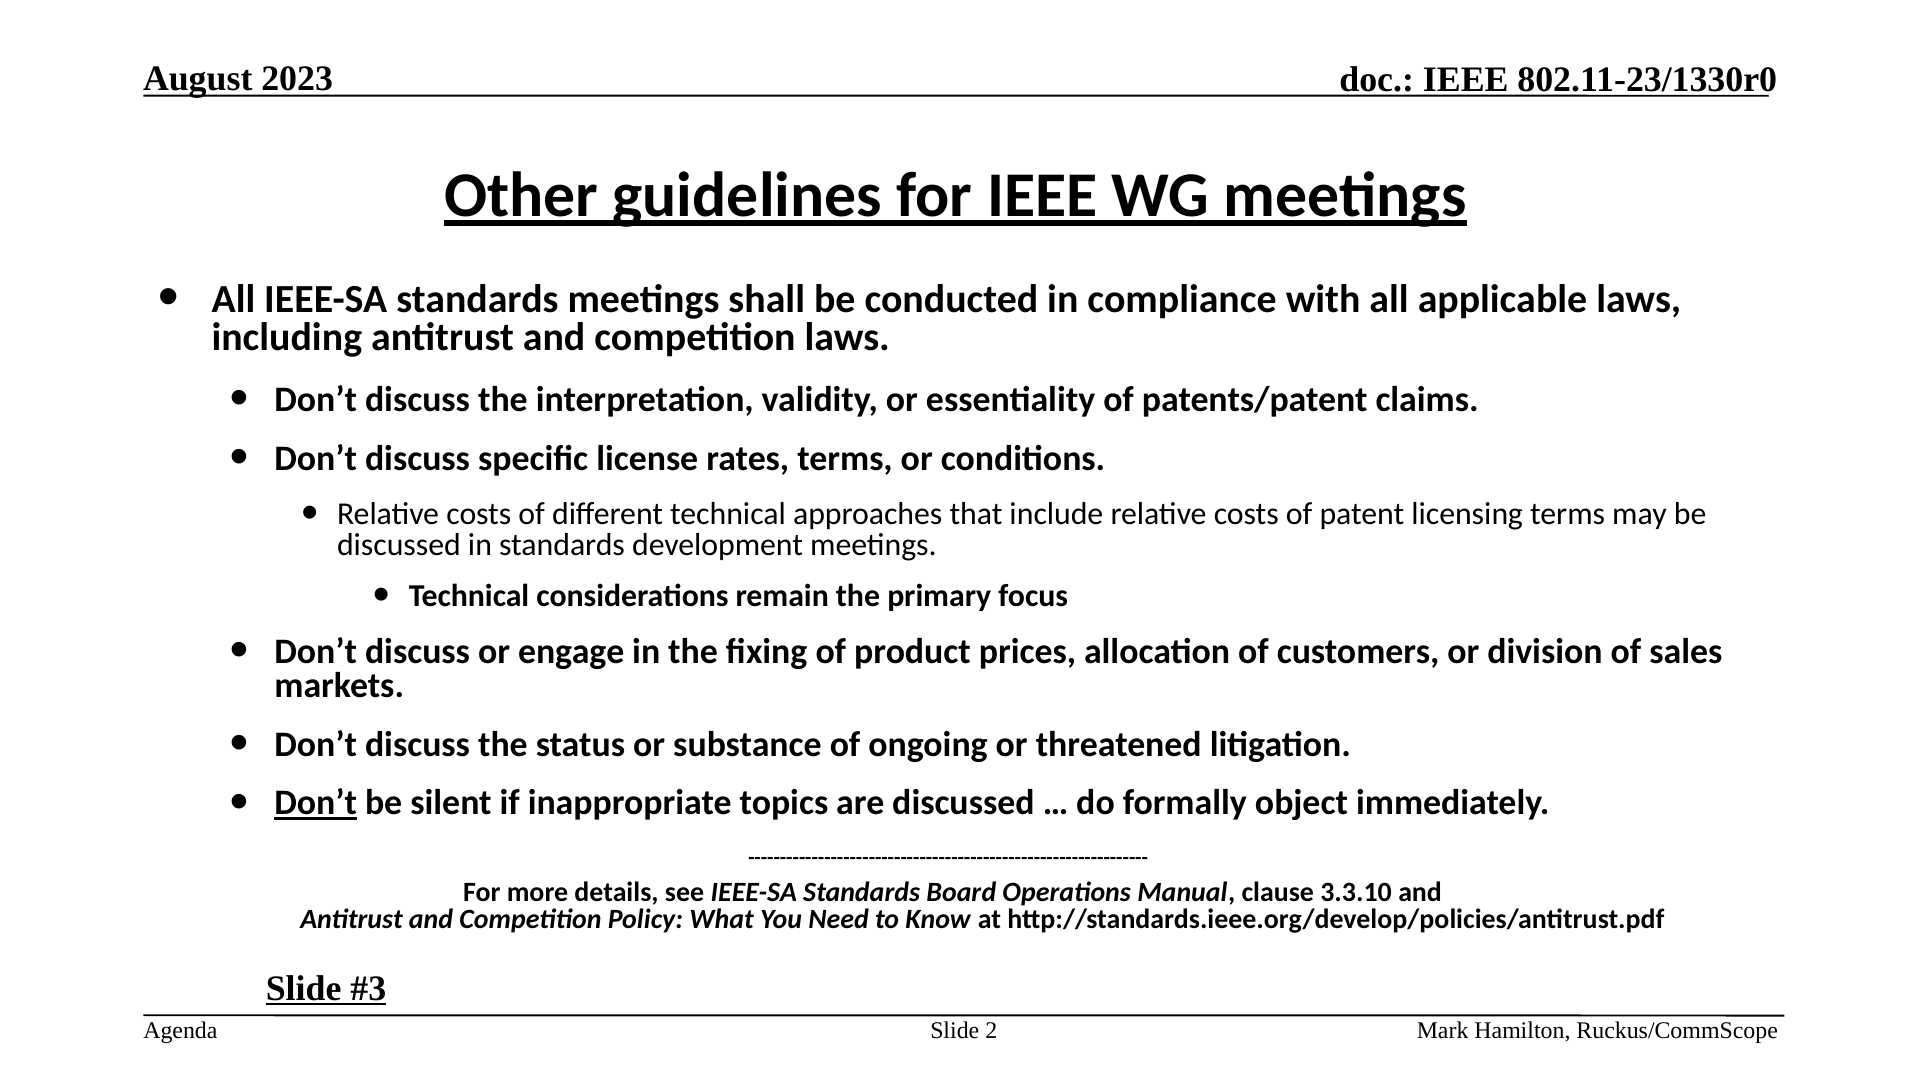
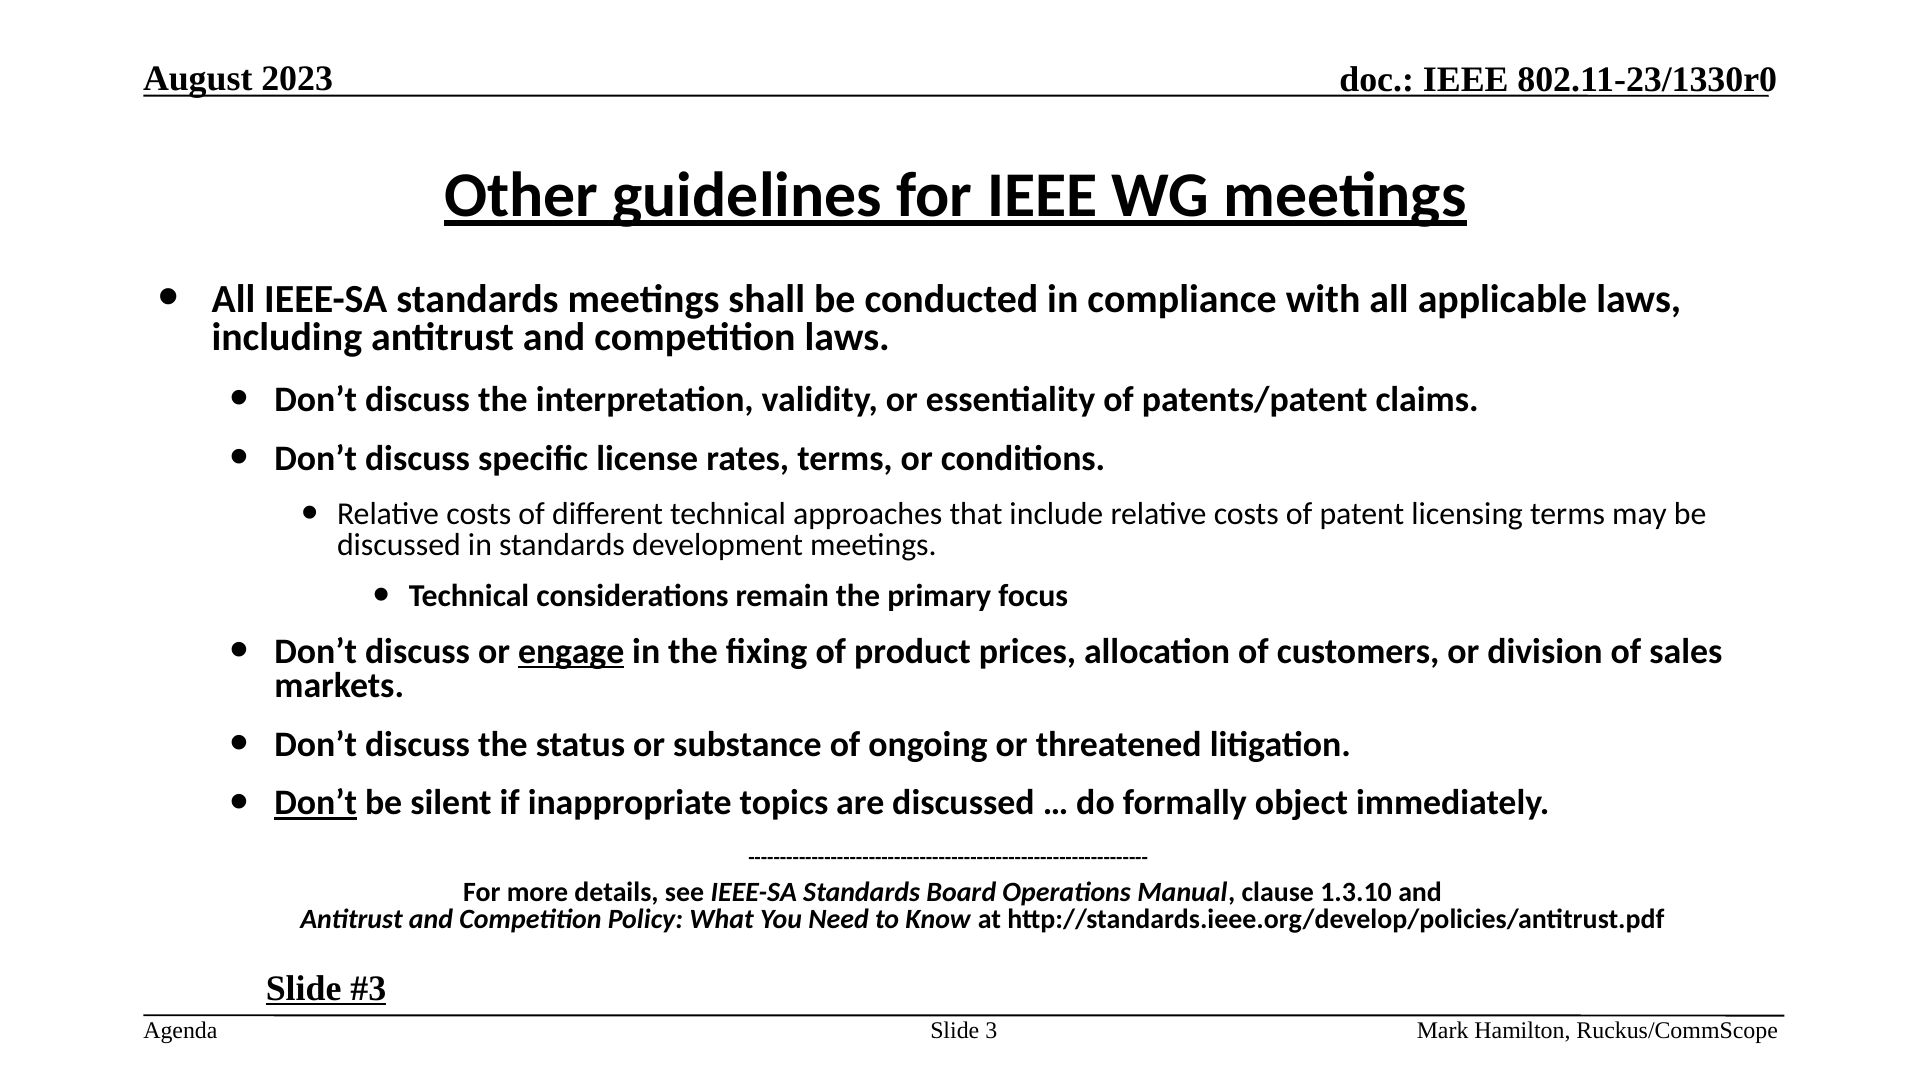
engage underline: none -> present
3.3.10: 3.3.10 -> 1.3.10
2: 2 -> 3
